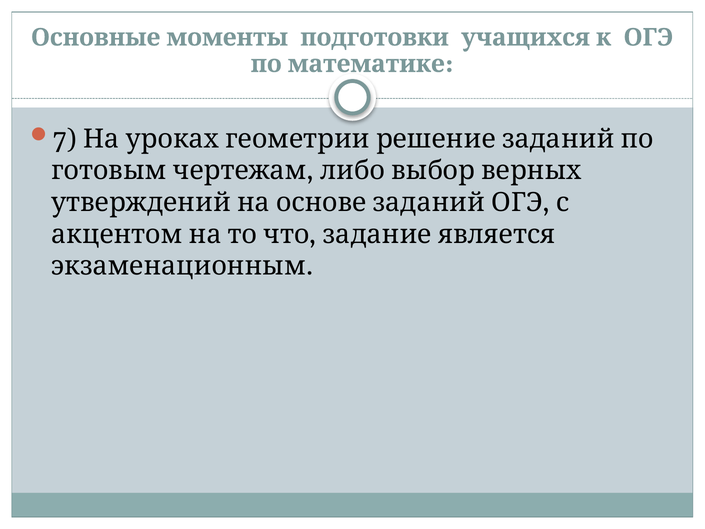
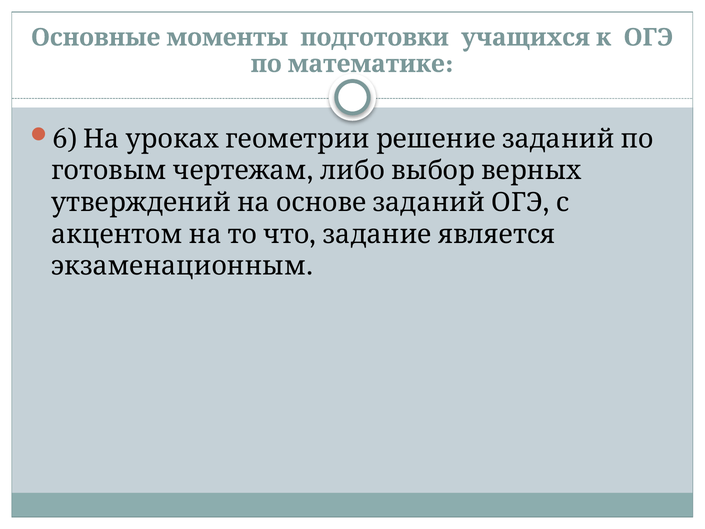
7: 7 -> 6
